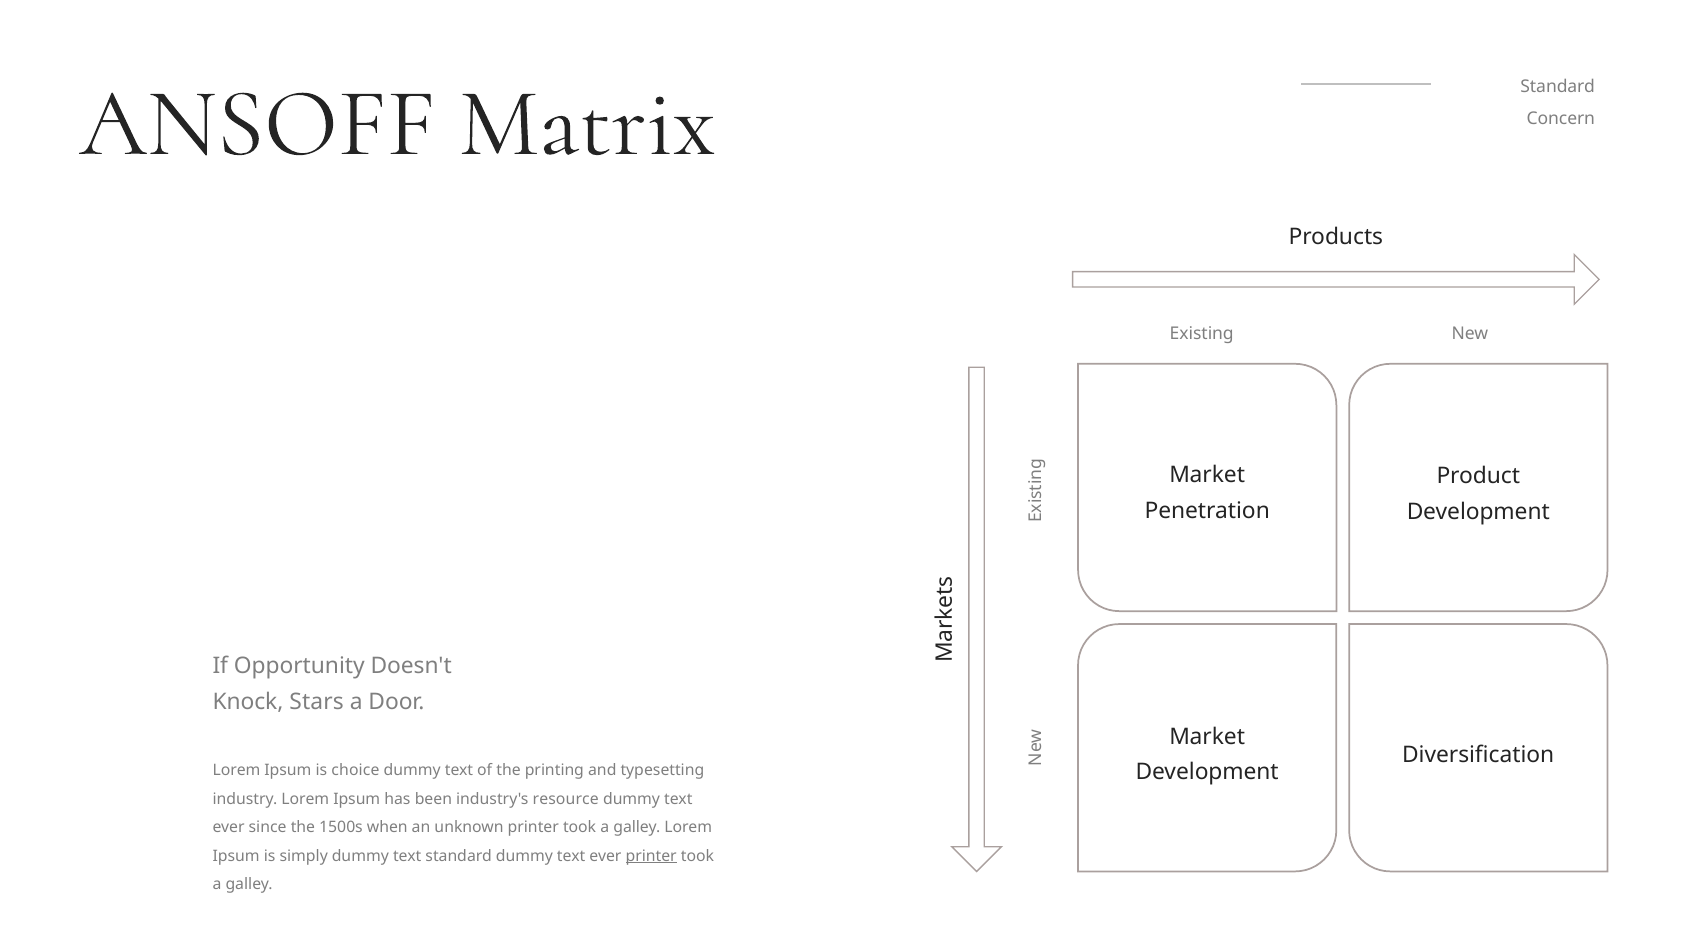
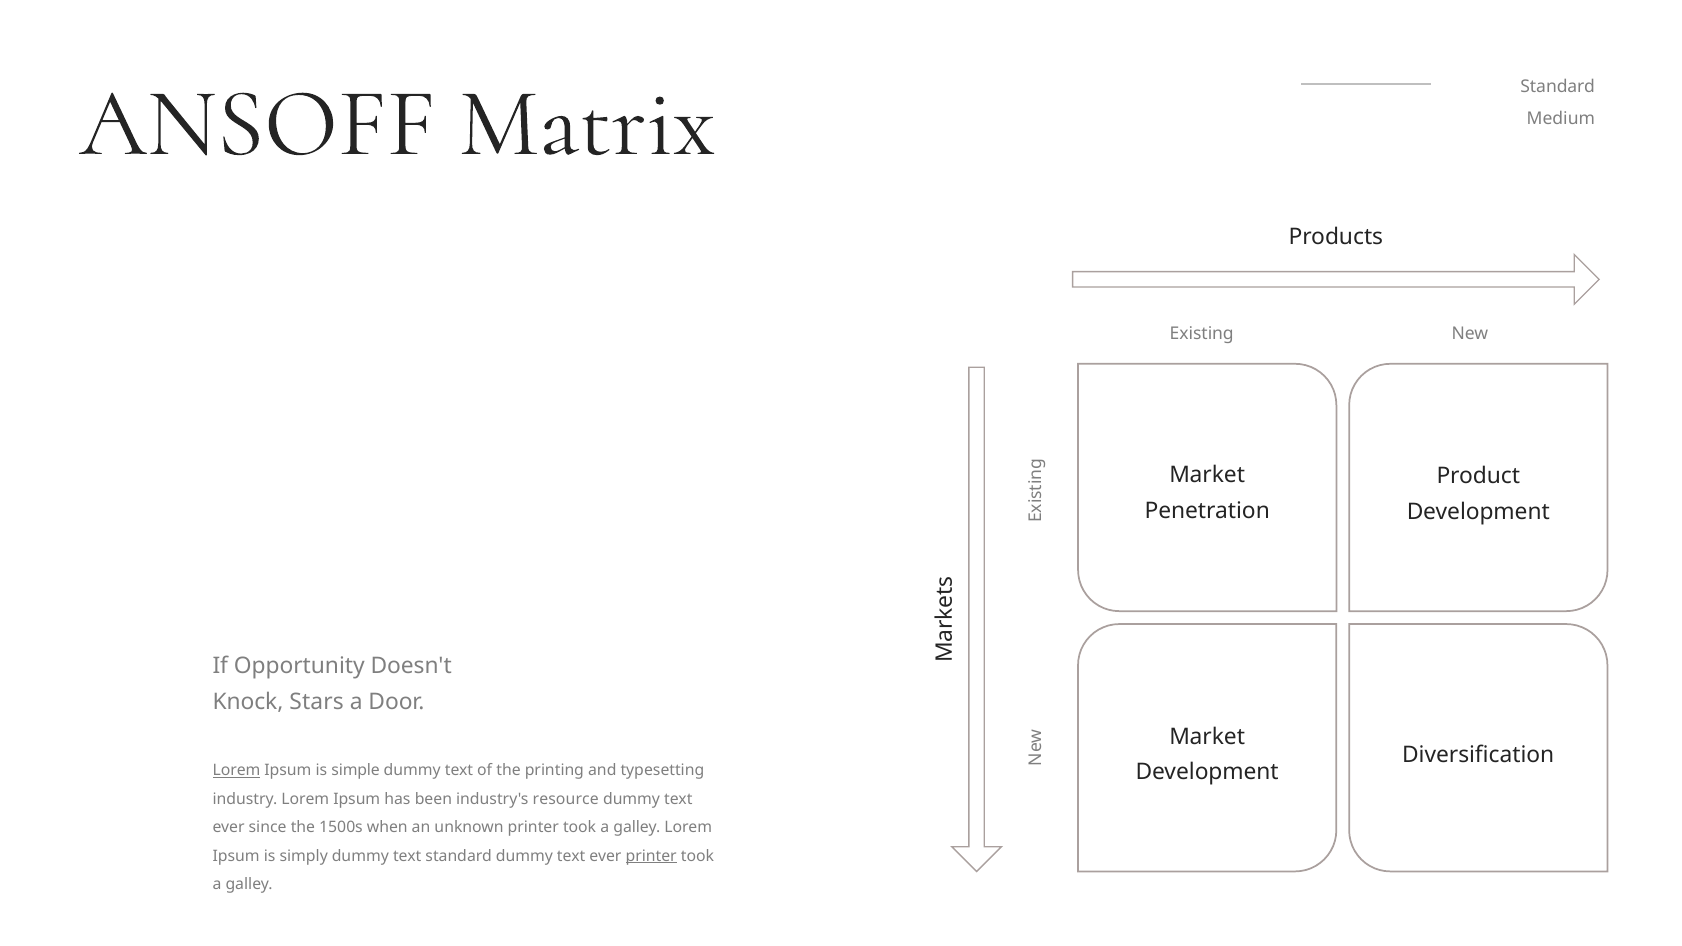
Concern: Concern -> Medium
Lorem at (237, 771) underline: none -> present
choice: choice -> simple
